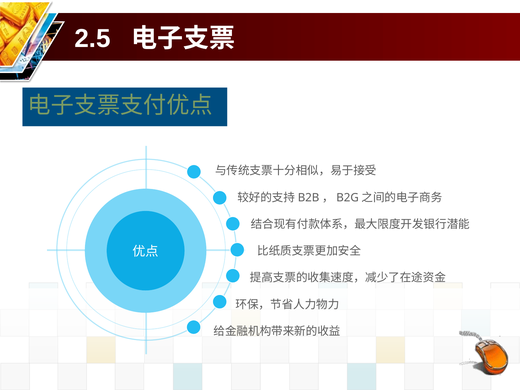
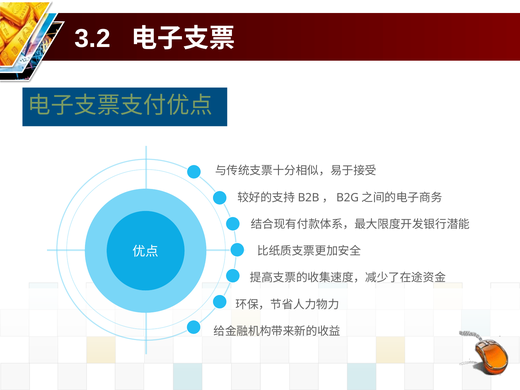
2.5: 2.5 -> 3.2
